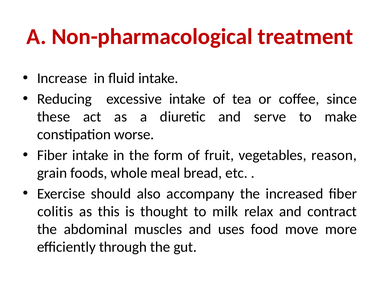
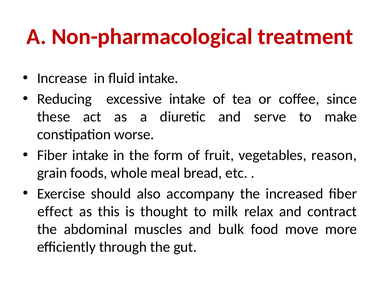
colitis: colitis -> effect
uses: uses -> bulk
